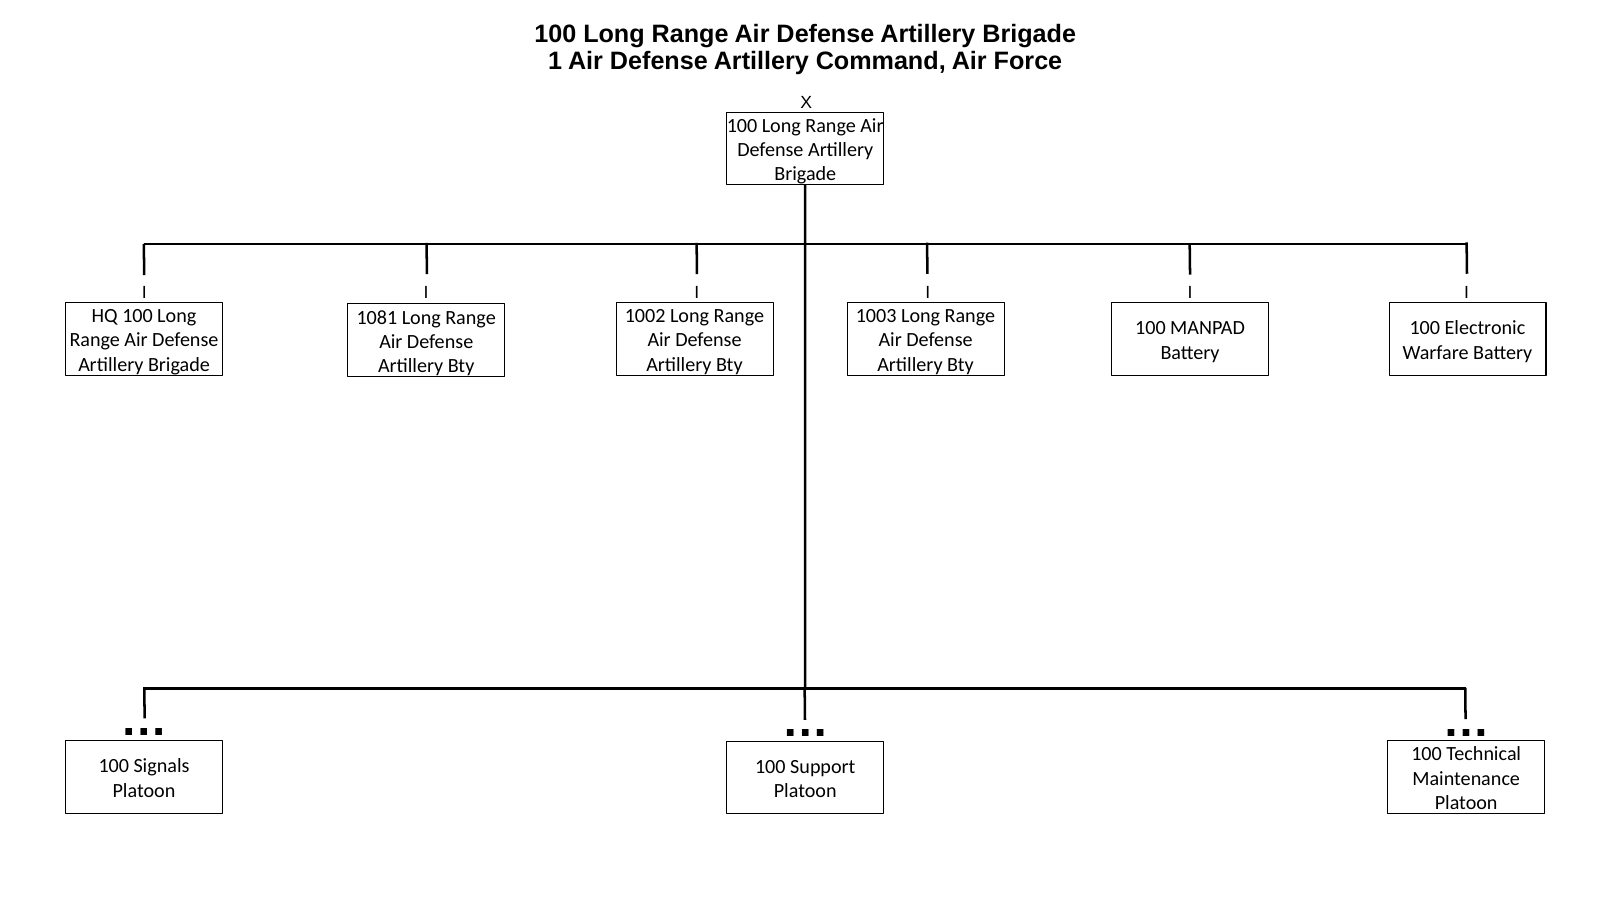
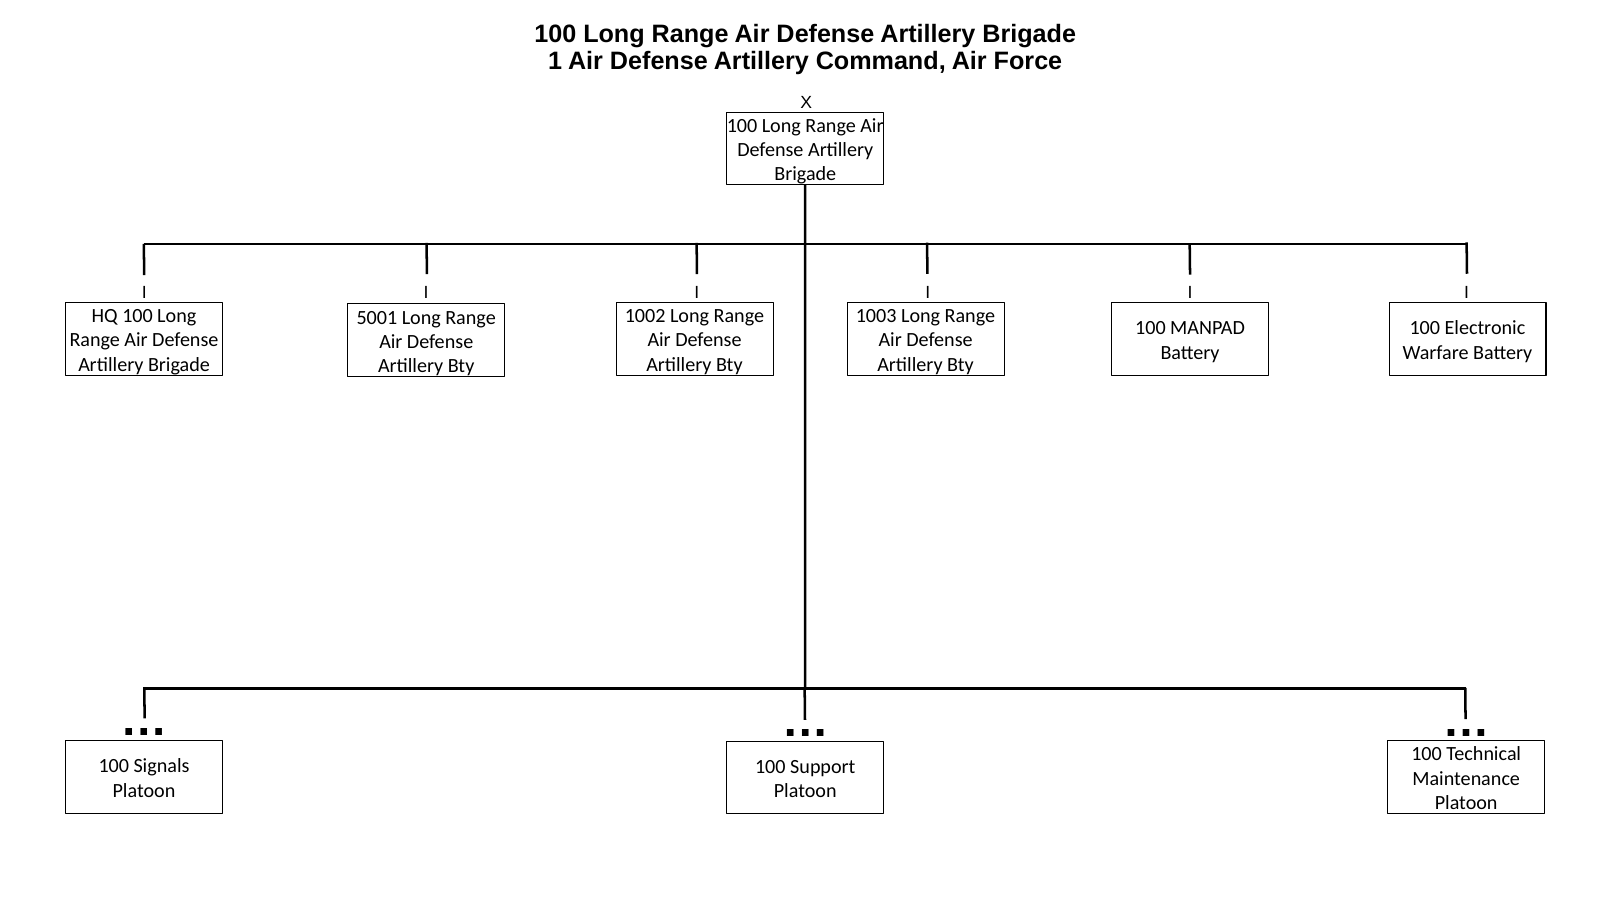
1081: 1081 -> 5001
